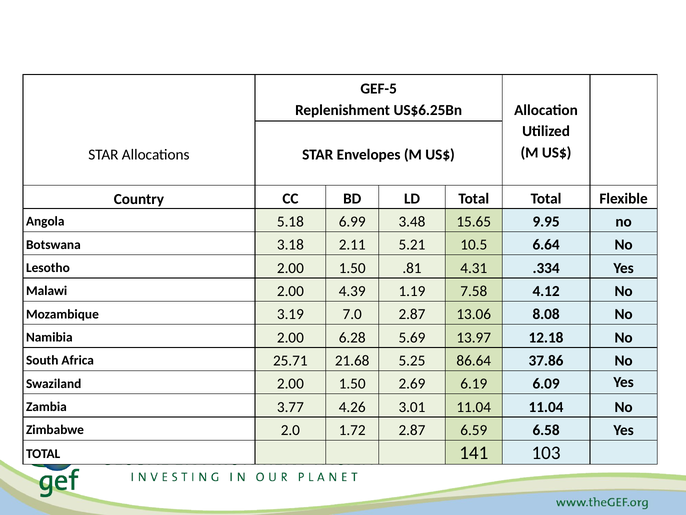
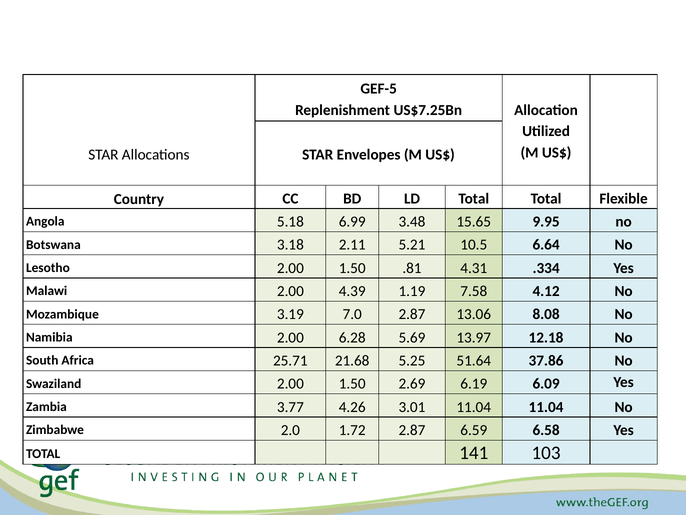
US$6.25Bn: US$6.25Bn -> US$7.25Bn
86.64: 86.64 -> 51.64
